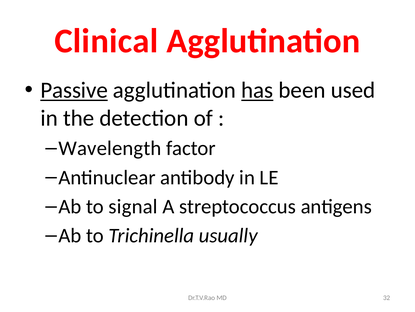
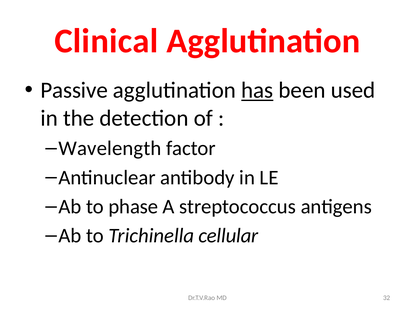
Passive underline: present -> none
signal: signal -> phase
usually: usually -> cellular
